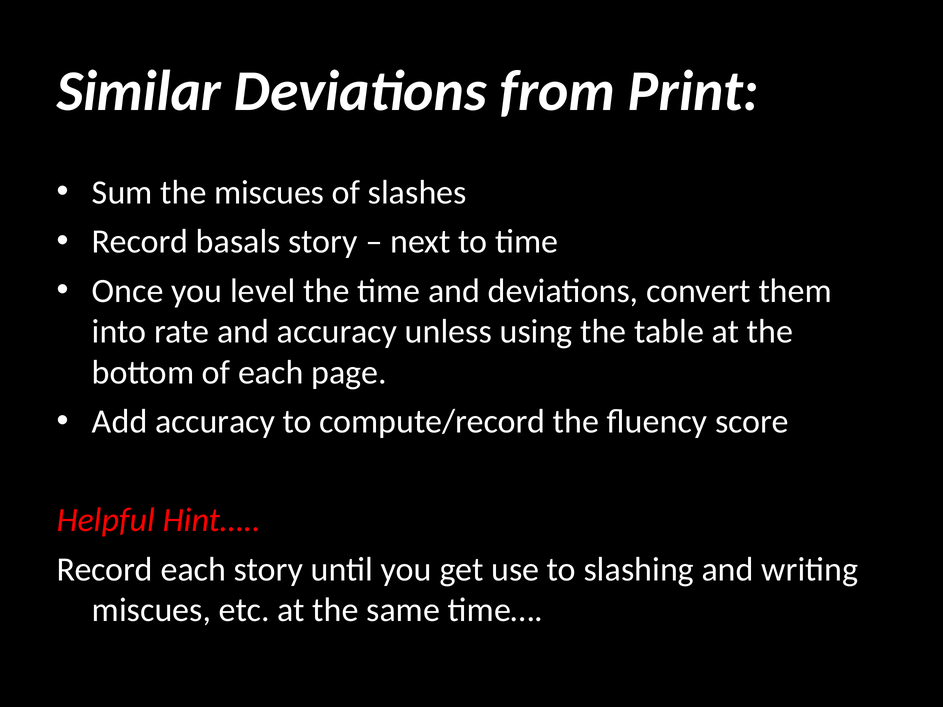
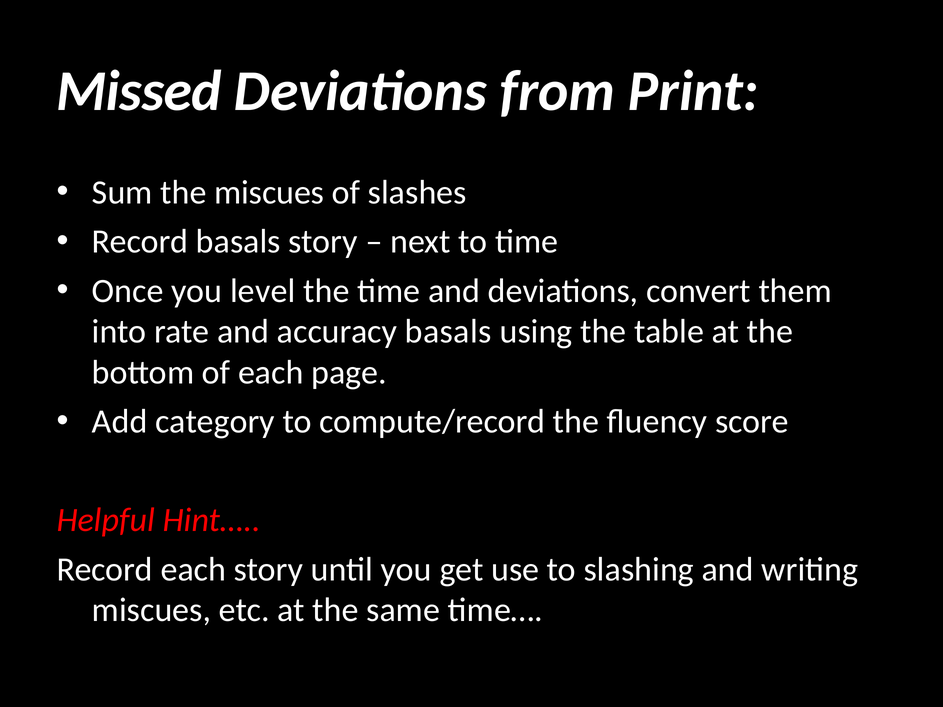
Similar: Similar -> Missed
accuracy unless: unless -> basals
Add accuracy: accuracy -> category
